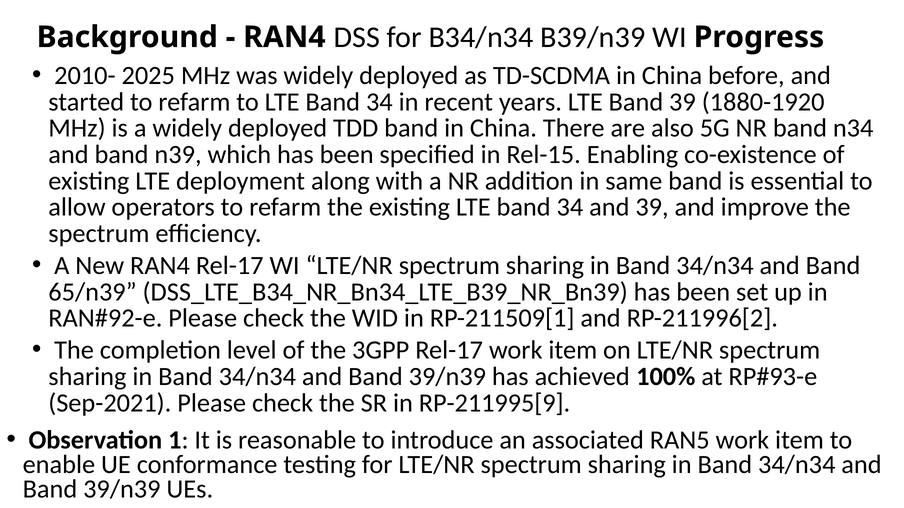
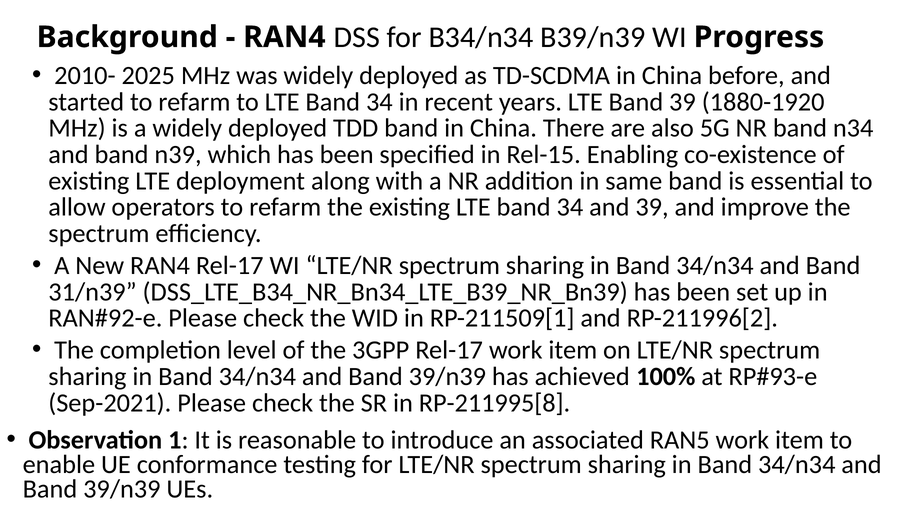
65/n39: 65/n39 -> 31/n39
RP-211995[9: RP-211995[9 -> RP-211995[8
